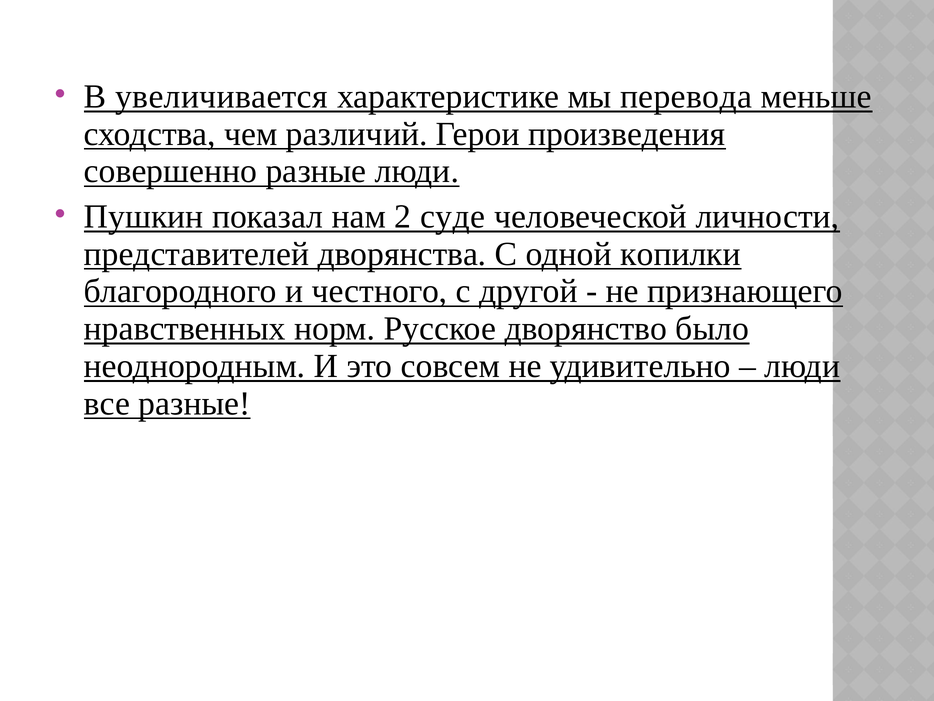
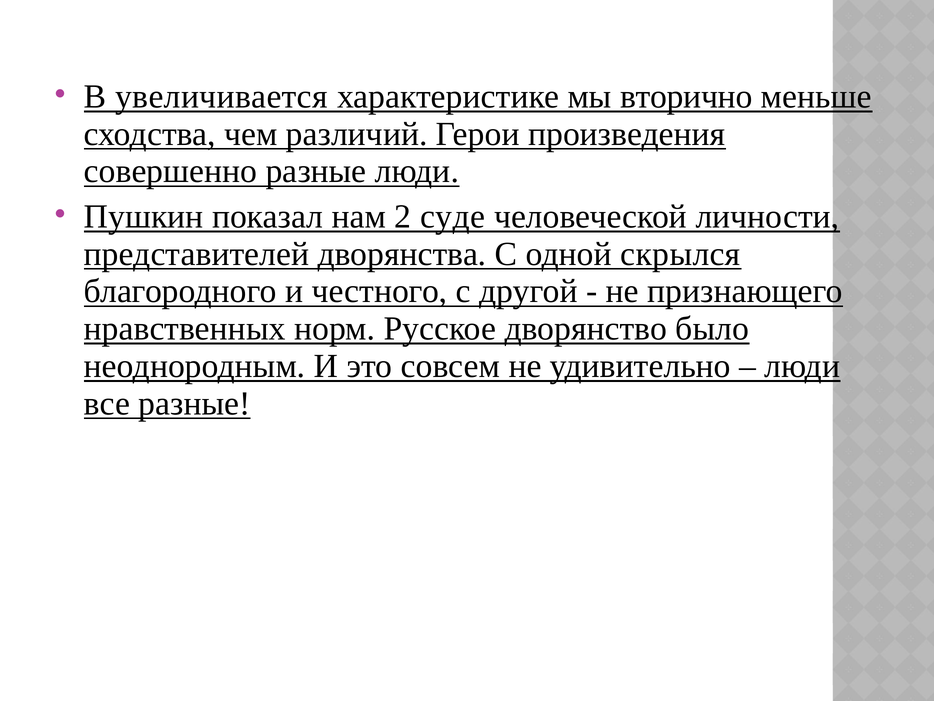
перевода: перевода -> вторично
копилки: копилки -> скрылся
